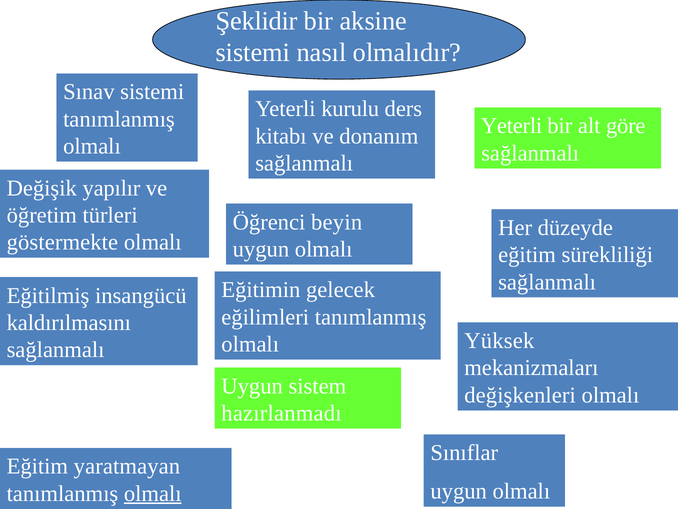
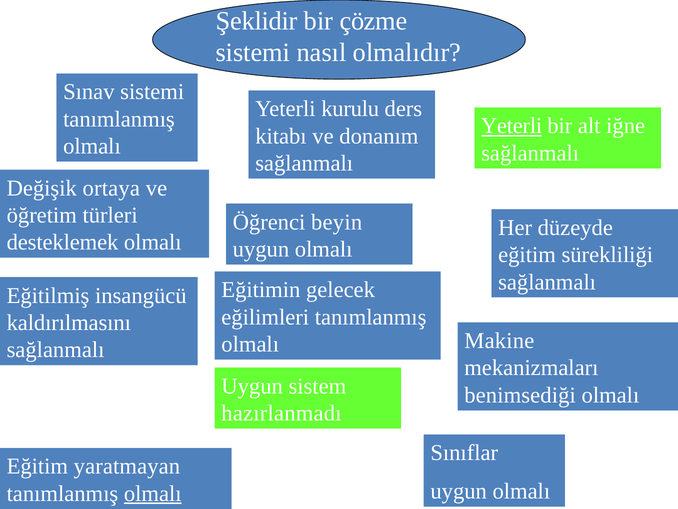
aksine: aksine -> çözme
Yeterli at (512, 126) underline: none -> present
göre: göre -> iğne
yapılır: yapılır -> ortaya
göstermekte: göstermekte -> desteklemek
Yüksek: Yüksek -> Makine
değişkenleri: değişkenleri -> benimsediği
